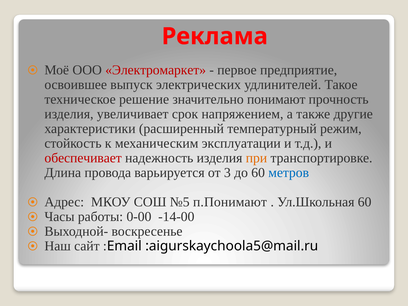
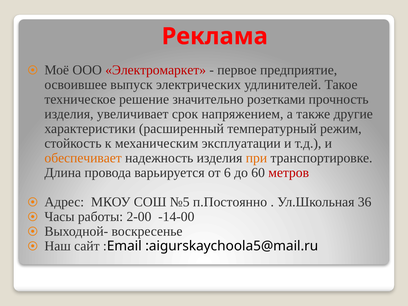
понимают: понимают -> розетками
обеспечивает colour: red -> orange
3: 3 -> 6
метров colour: blue -> red
п.Понимают: п.Понимают -> п.Постоянно
Ул.Школьная 60: 60 -> 36
0-00: 0-00 -> 2-00
